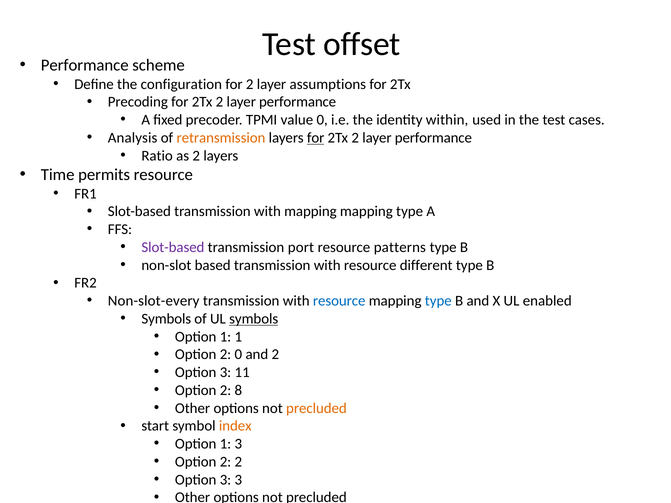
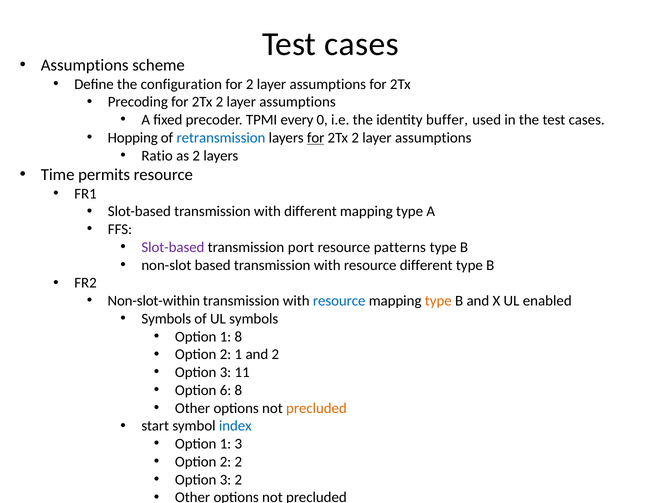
offset at (362, 44): offset -> cases
Performance at (85, 65): Performance -> Assumptions
performance at (298, 102): performance -> assumptions
value: value -> every
within: within -> buffer
Analysis: Analysis -> Hopping
retransmission colour: orange -> blue
performance at (433, 138): performance -> assumptions
with mapping: mapping -> different
Non-slot-every: Non-slot-every -> Non-slot-within
type at (438, 301) colour: blue -> orange
symbols at (254, 319) underline: present -> none
1 1: 1 -> 8
2 0: 0 -> 1
2 at (226, 391): 2 -> 6
index colour: orange -> blue
3 3: 3 -> 2
